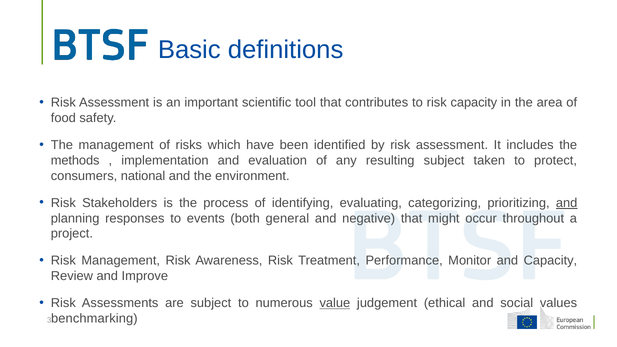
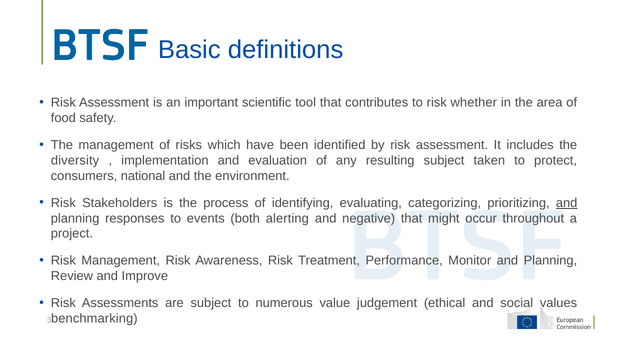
risk capacity: capacity -> whether
methods: methods -> diversity
general: general -> alerting
Monitor and Capacity: Capacity -> Planning
value underline: present -> none
